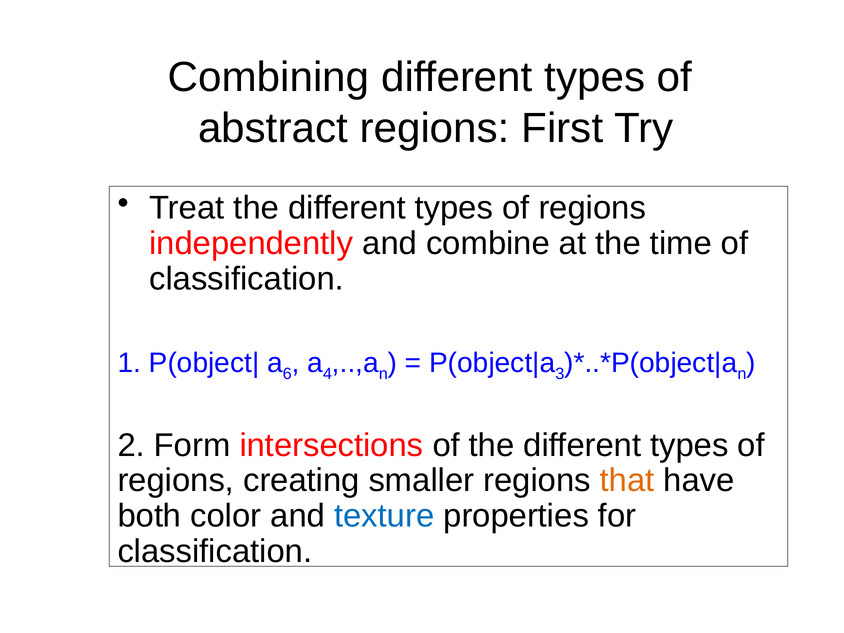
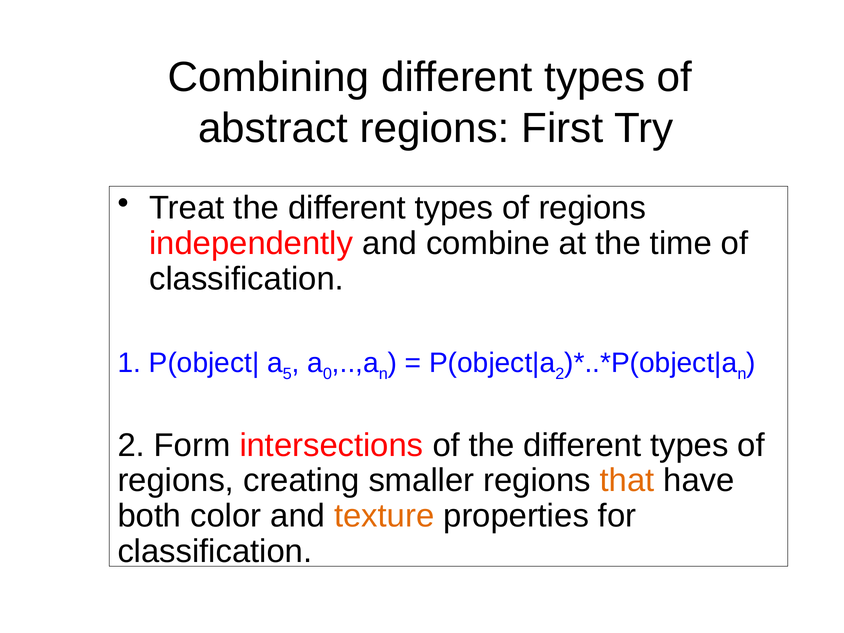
6: 6 -> 5
4: 4 -> 0
3 at (560, 374): 3 -> 2
texture colour: blue -> orange
